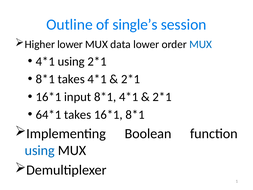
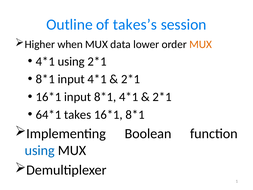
single’s: single’s -> takes’s
Higher lower: lower -> when
MUX at (201, 44) colour: blue -> orange
takes at (71, 79): takes -> input
